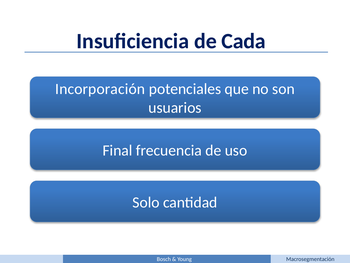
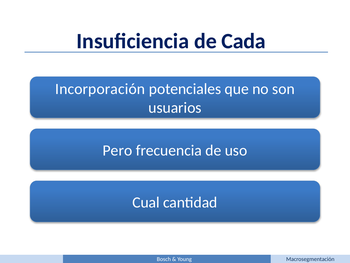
Final: Final -> Pero
Solo: Solo -> Cual
